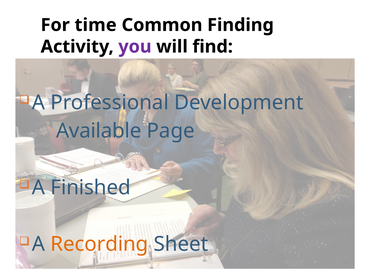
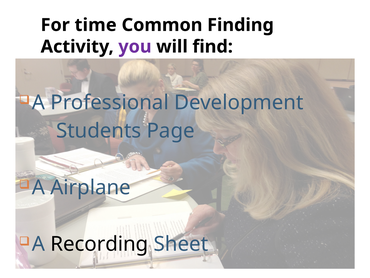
Available: Available -> Students
Finished: Finished -> Airplane
Recording colour: orange -> black
